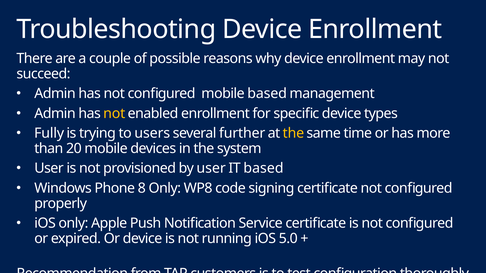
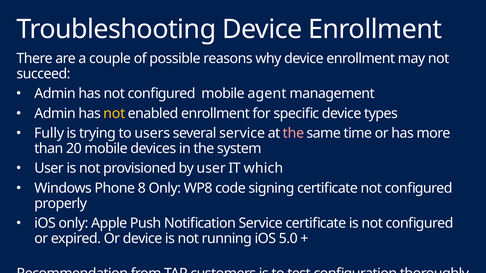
mobile based: based -> agent
several further: further -> service
the at (293, 133) colour: yellow -> pink
IT based: based -> which
